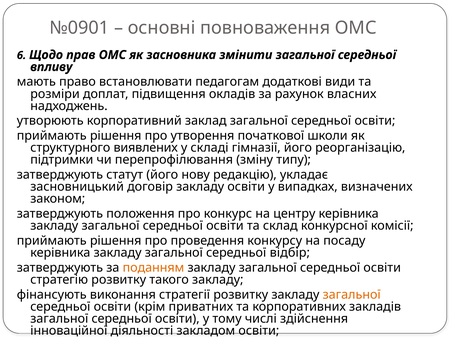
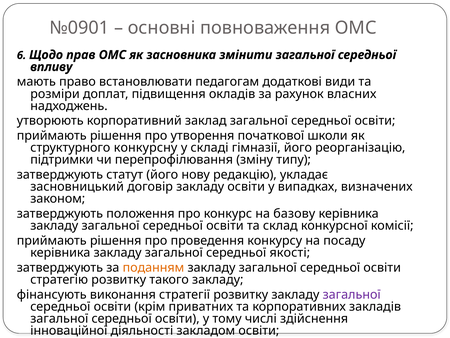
виявлених: виявлених -> конкурсну
центру: центру -> базову
відбір: відбір -> якості
загальної at (352, 294) colour: orange -> purple
